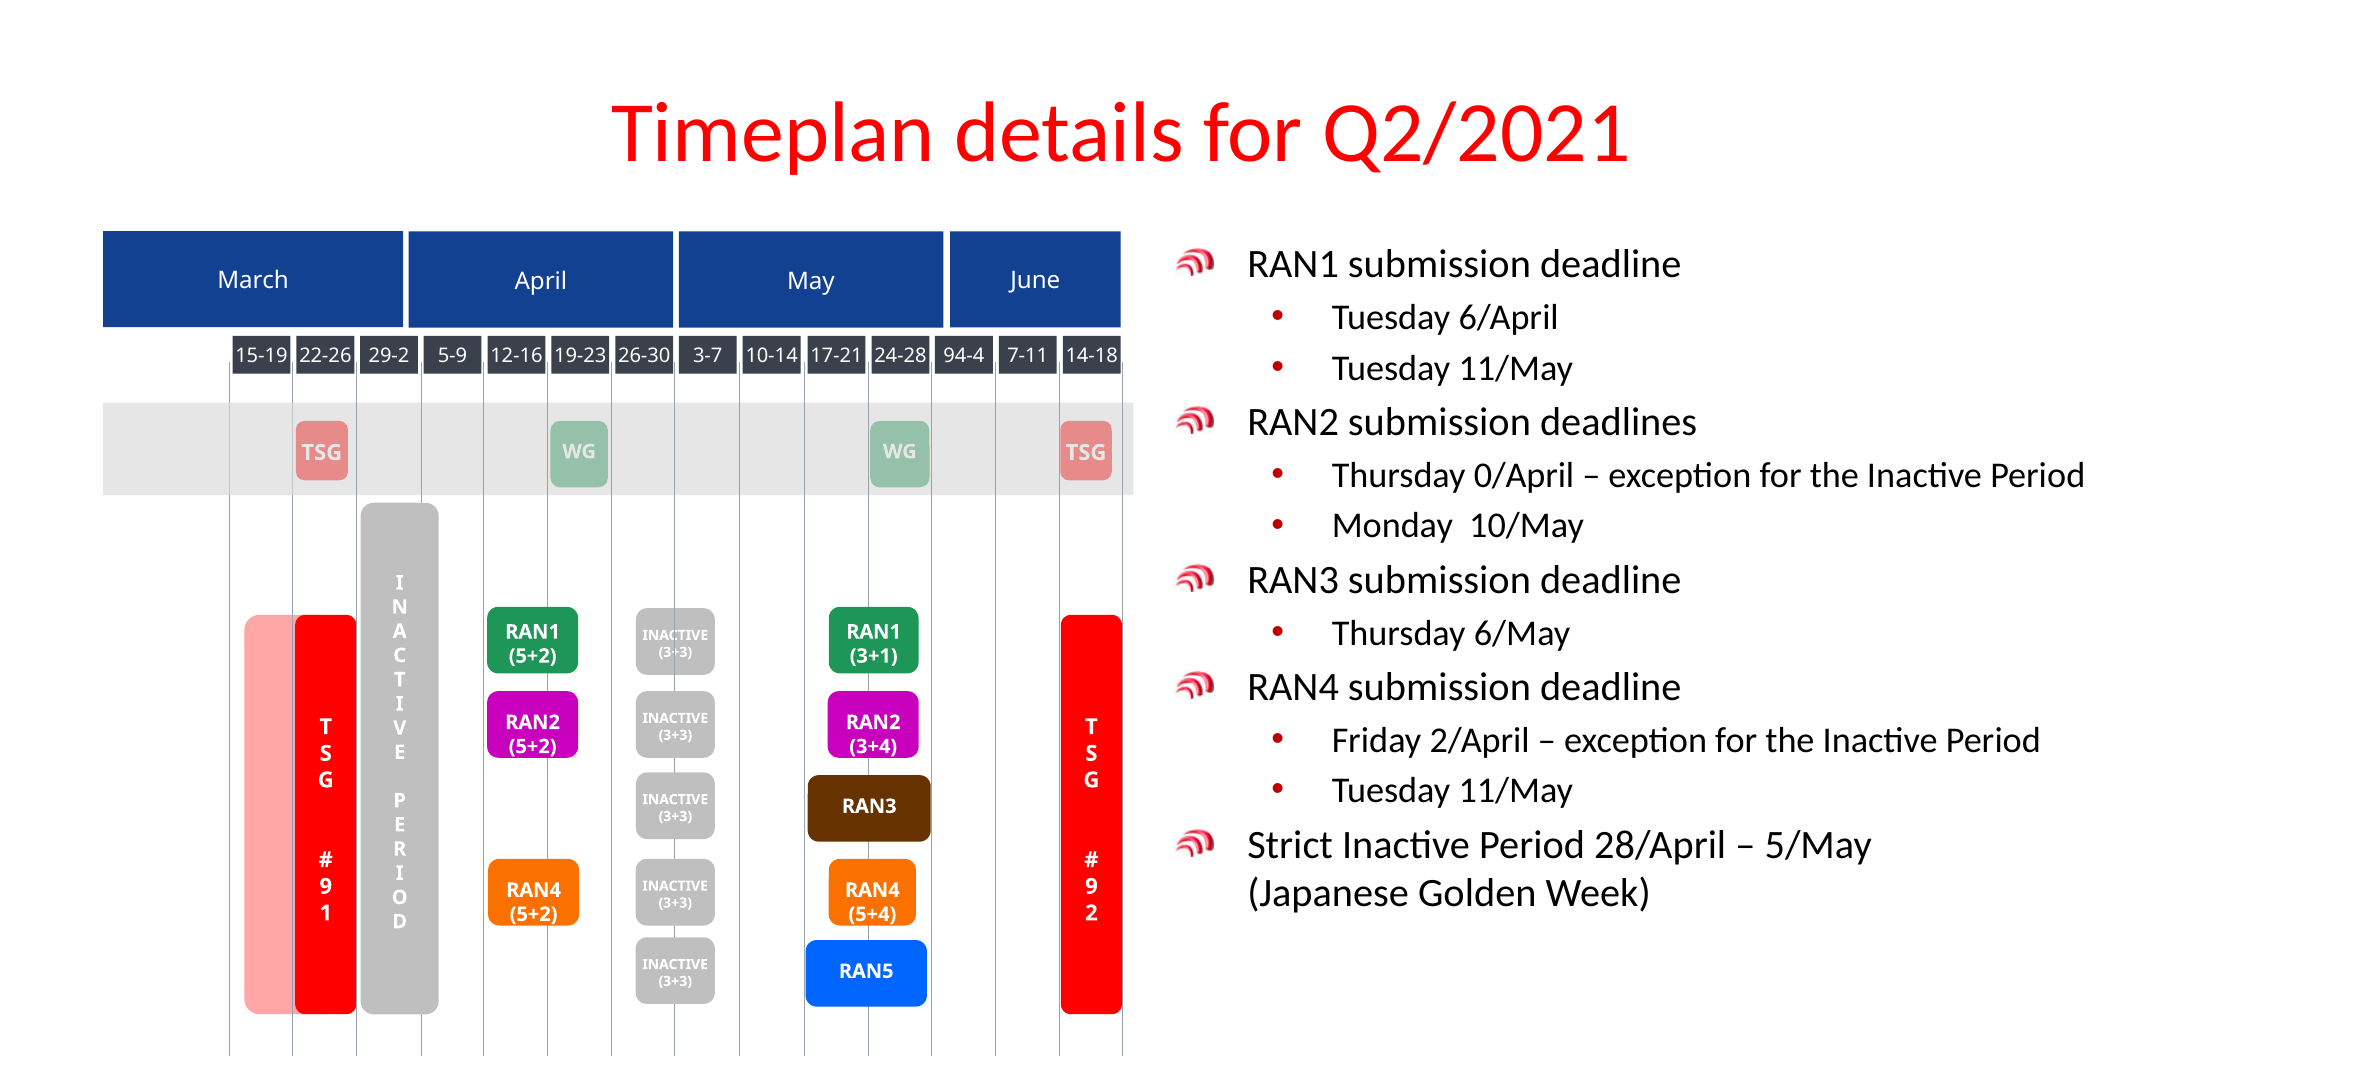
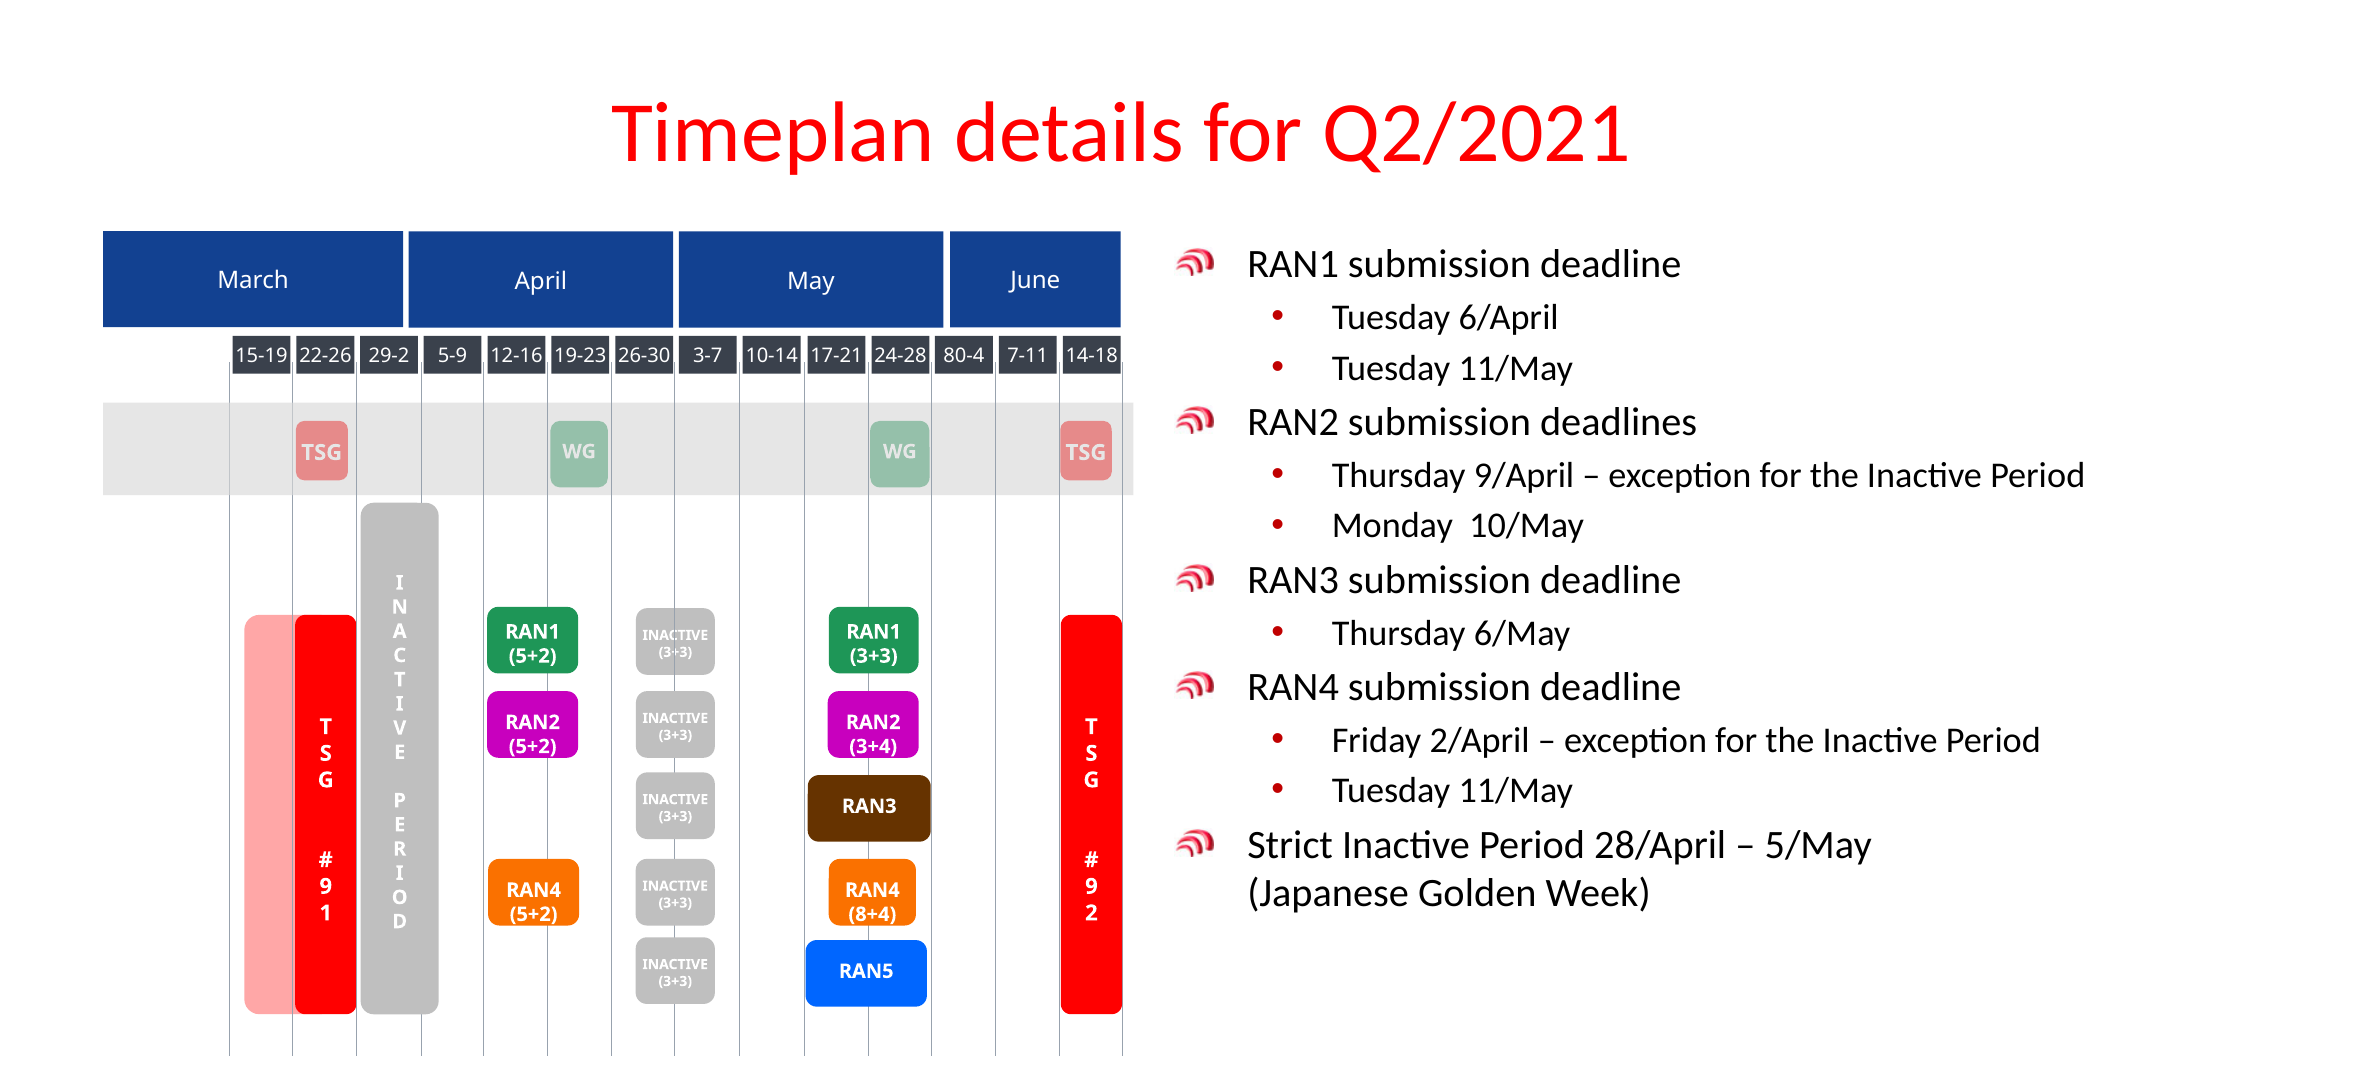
94-4: 94-4 -> 80-4
0/April: 0/April -> 9/April
3+1 at (874, 656): 3+1 -> 3+3
5+4: 5+4 -> 8+4
